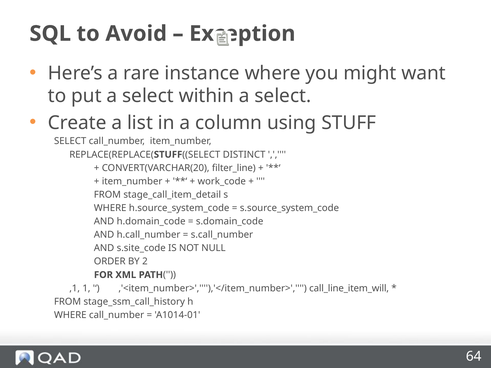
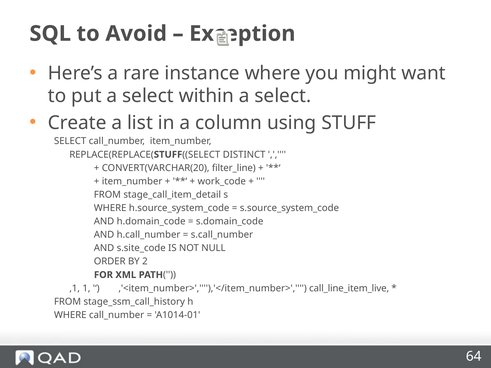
call_line_item_will: call_line_item_will -> call_line_item_live
